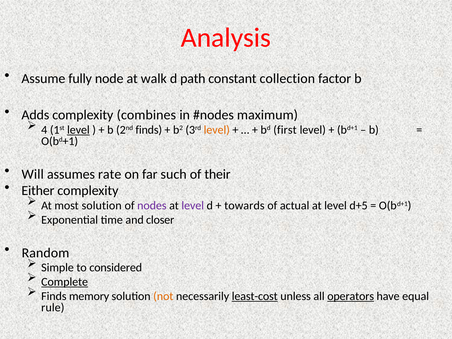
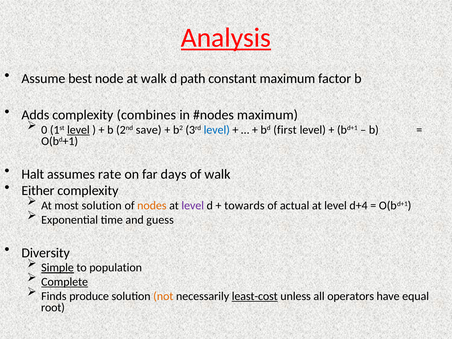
Analysis underline: none -> present
fully: fully -> best
constant collection: collection -> maximum
4: 4 -> 0
2nd finds: finds -> save
level at (217, 130) colour: orange -> blue
Will: Will -> Halt
such: such -> days
of their: their -> walk
nodes colour: purple -> orange
d+5: d+5 -> d+4
closer: closer -> guess
Random: Random -> Diversity
Simple underline: none -> present
considered: considered -> population
memory: memory -> produce
operators underline: present -> none
rule: rule -> root
